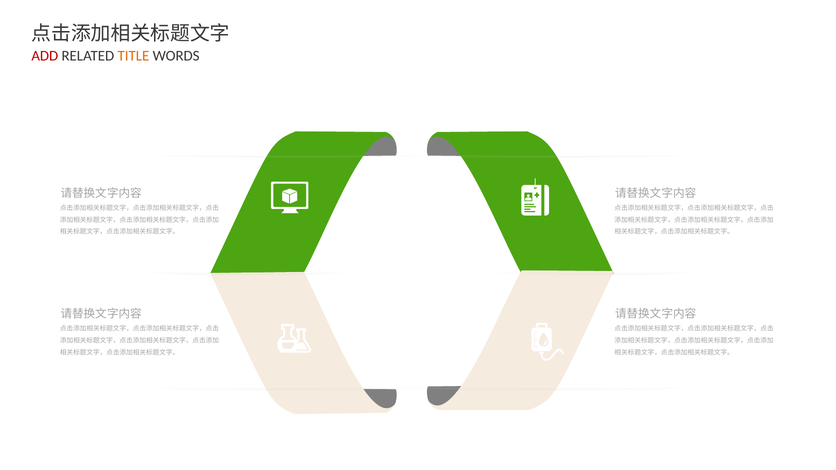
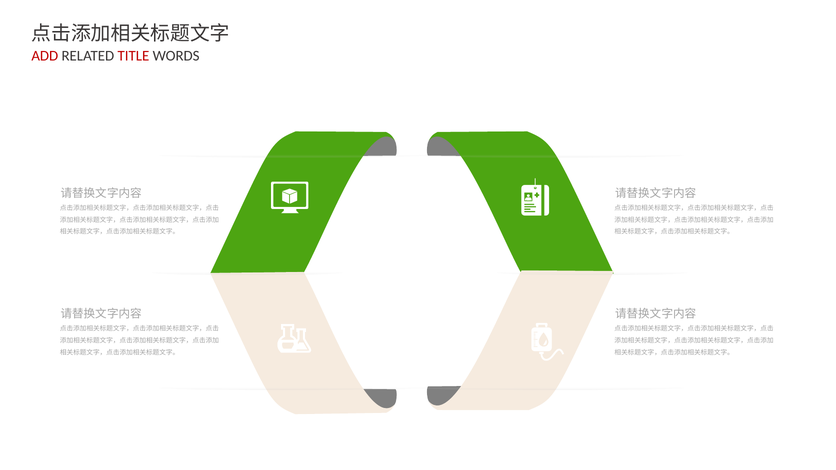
TITLE colour: orange -> red
